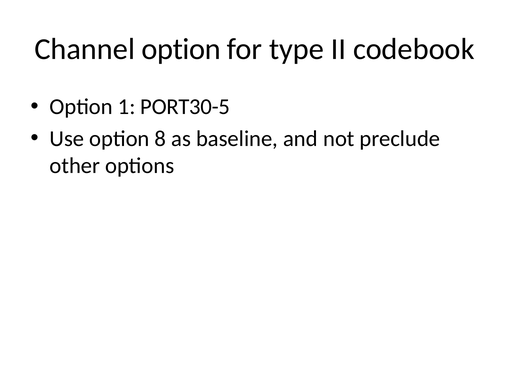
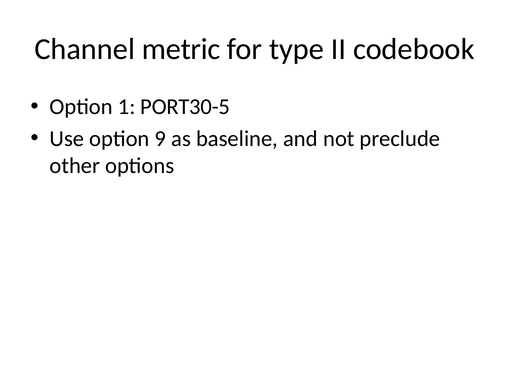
Channel option: option -> metric
8: 8 -> 9
